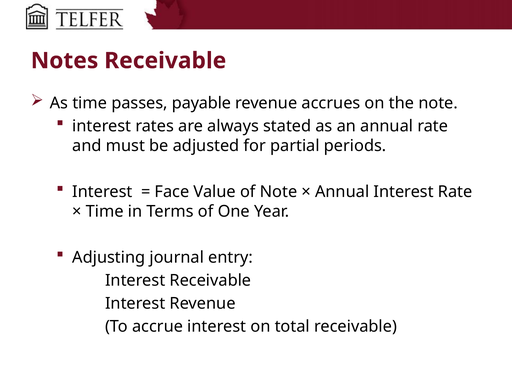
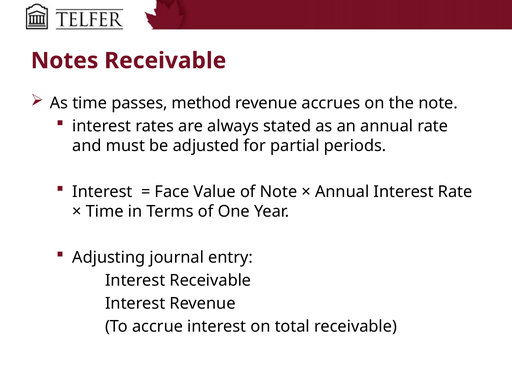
payable: payable -> method
